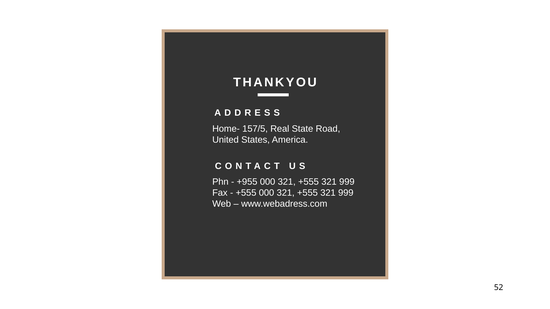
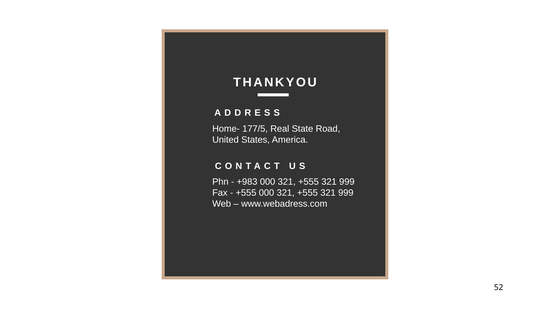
157/5: 157/5 -> 177/5
+955: +955 -> +983
